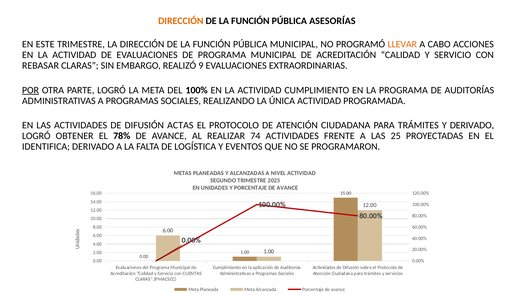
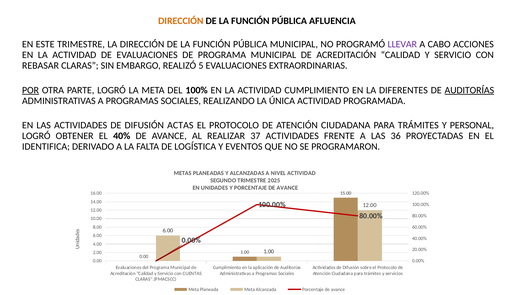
ASESORÍAS: ASESORÍAS -> AFLUENCIA
LLEVAR colour: orange -> purple
9: 9 -> 5
LA PROGRAMA: PROGRAMA -> DIFERENTES
AUDITORÍAS at (469, 90) underline: none -> present
Y DERIVADO: DERIVADO -> PERSONAL
78%: 78% -> 40%
74: 74 -> 37
25: 25 -> 36
